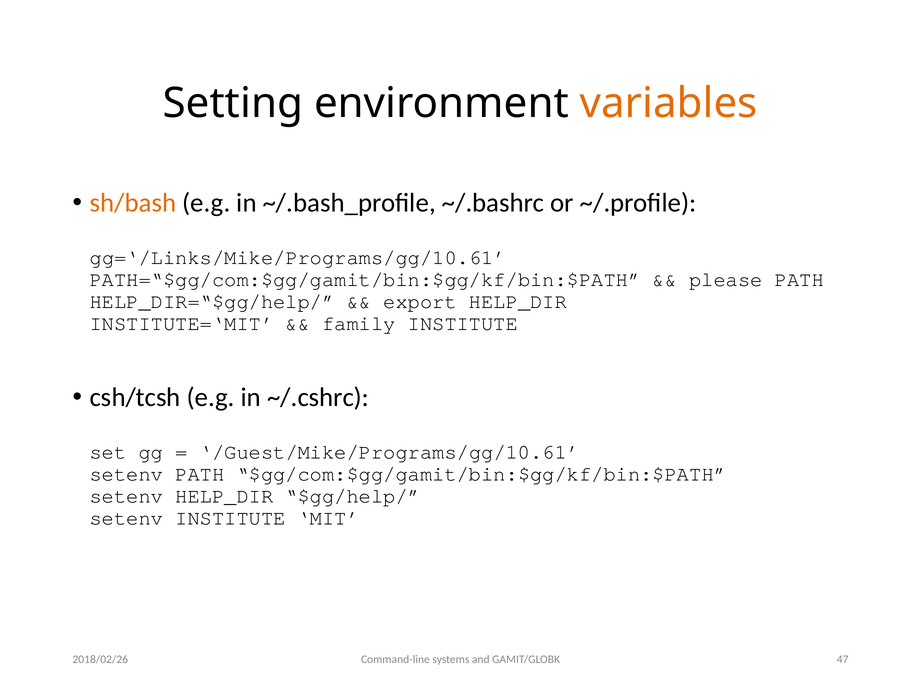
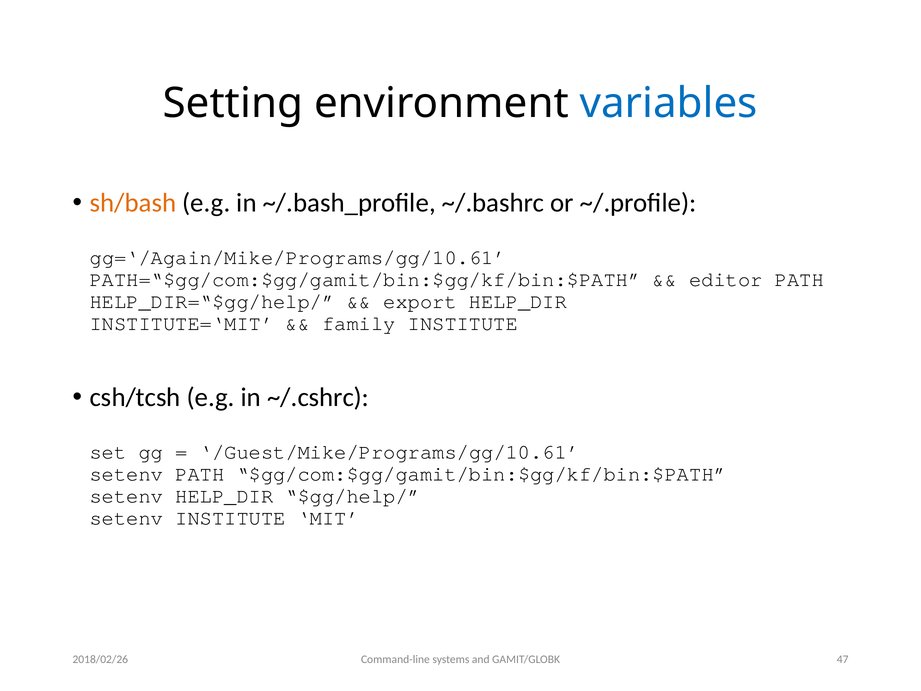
variables colour: orange -> blue
gg=‘/Links/Mike/Programs/gg/10.61: gg=‘/Links/Mike/Programs/gg/10.61 -> gg=‘/Again/Mike/Programs/gg/10.61
please: please -> editor
